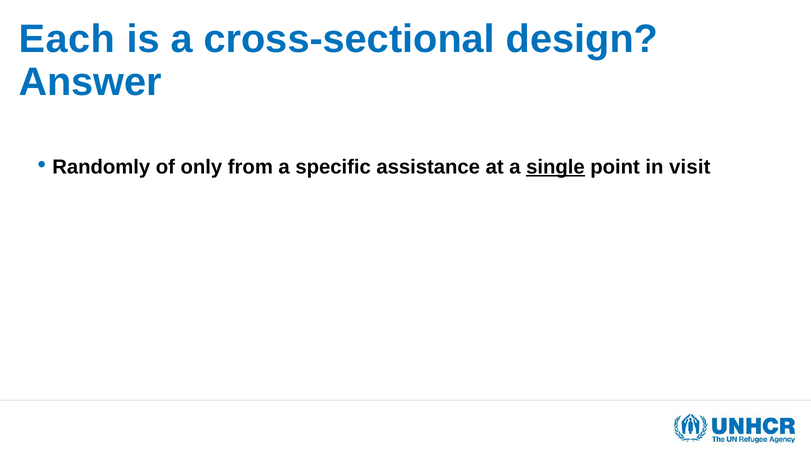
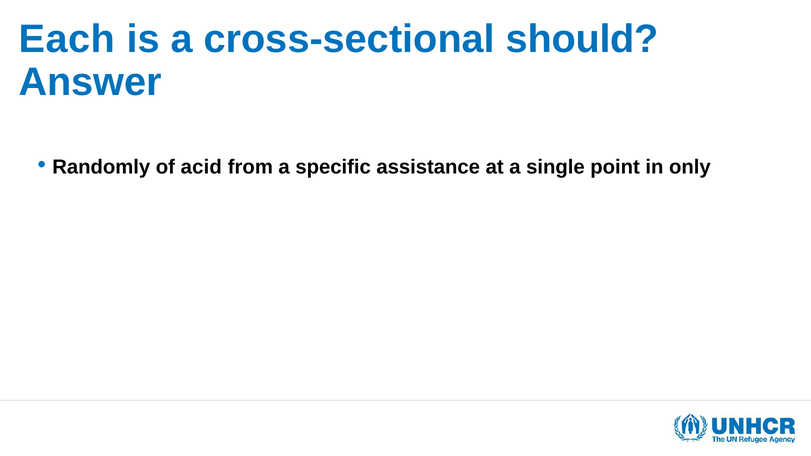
design: design -> should
only: only -> acid
single underline: present -> none
visit: visit -> only
